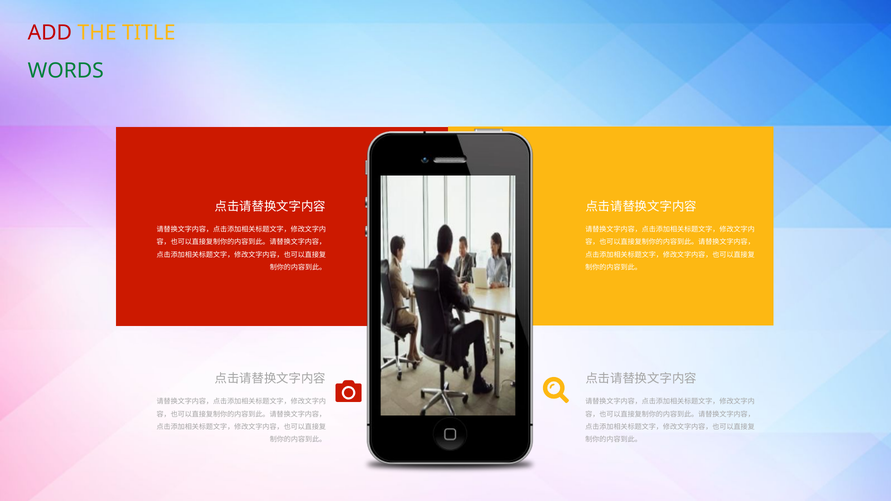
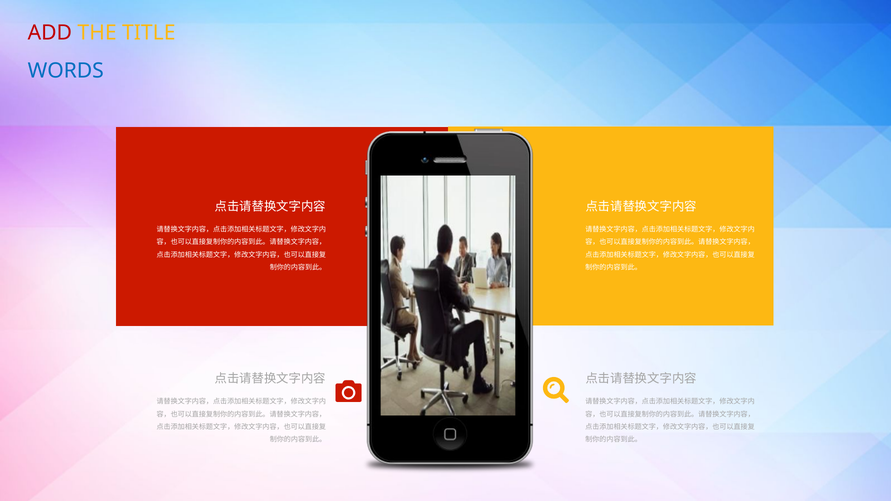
WORDS colour: green -> blue
